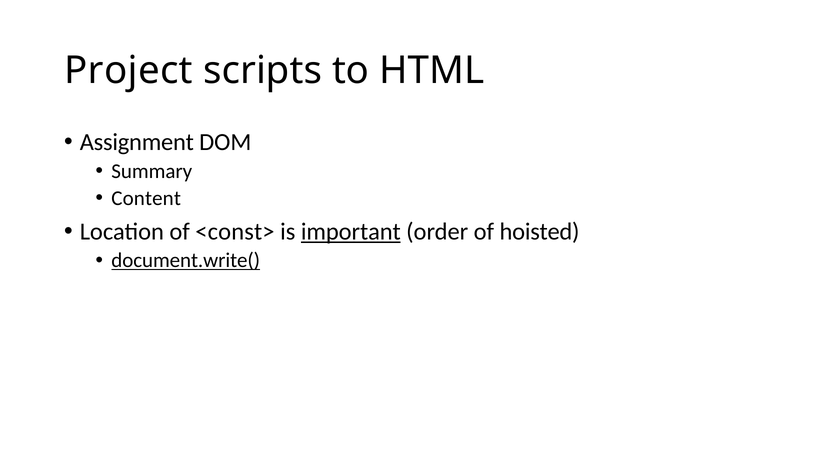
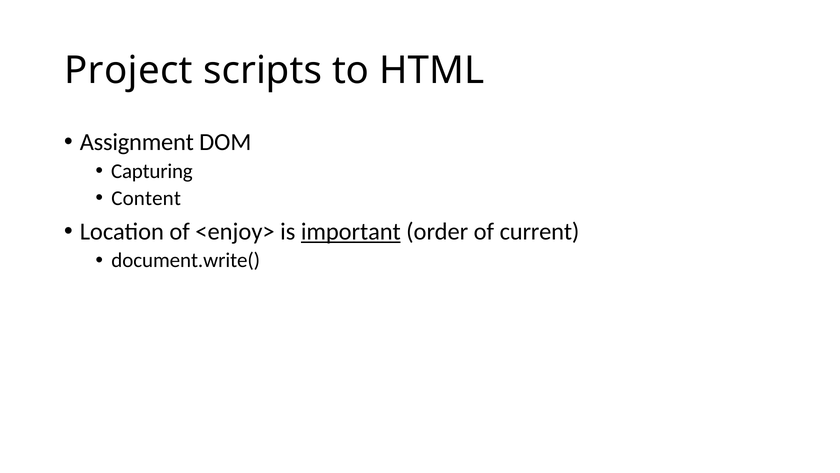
Summary: Summary -> Capturing
<const>: <const> -> <enjoy>
hoisted: hoisted -> current
document.write( underline: present -> none
